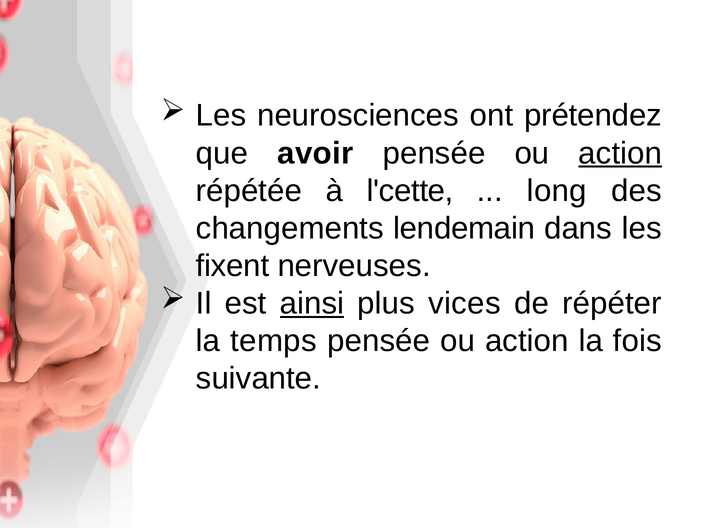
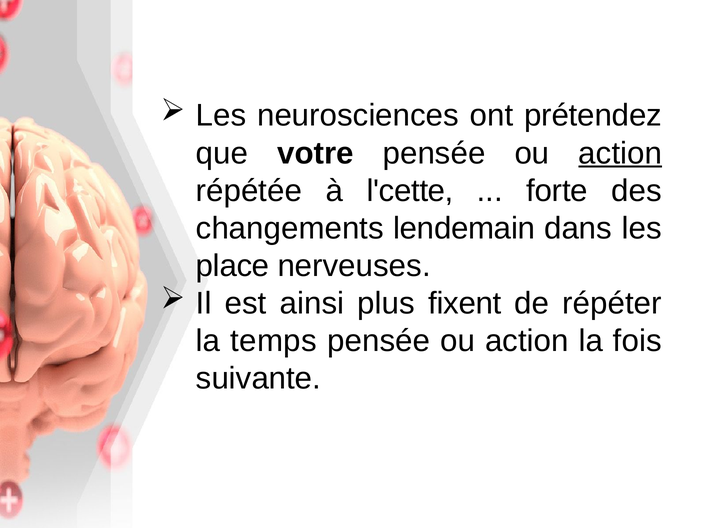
avoir: avoir -> votre
long: long -> forte
fixent: fixent -> place
ainsi underline: present -> none
vices: vices -> fixent
